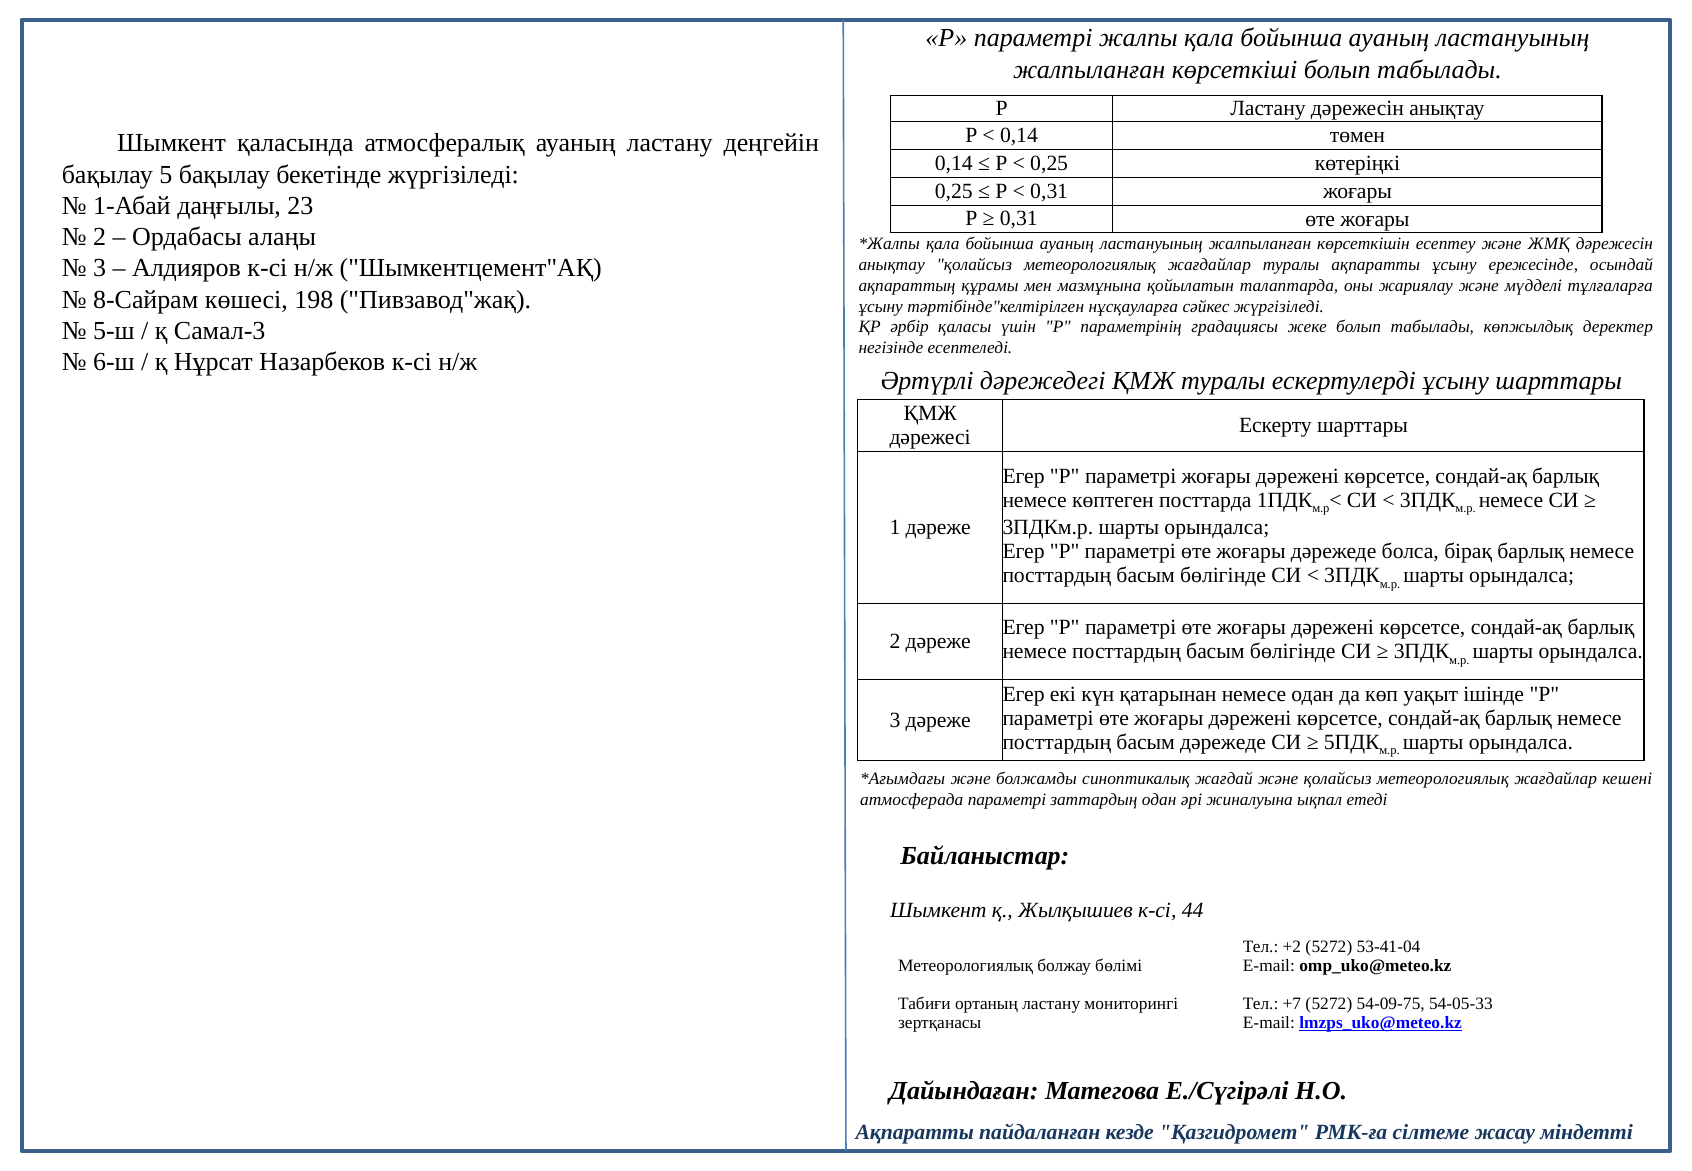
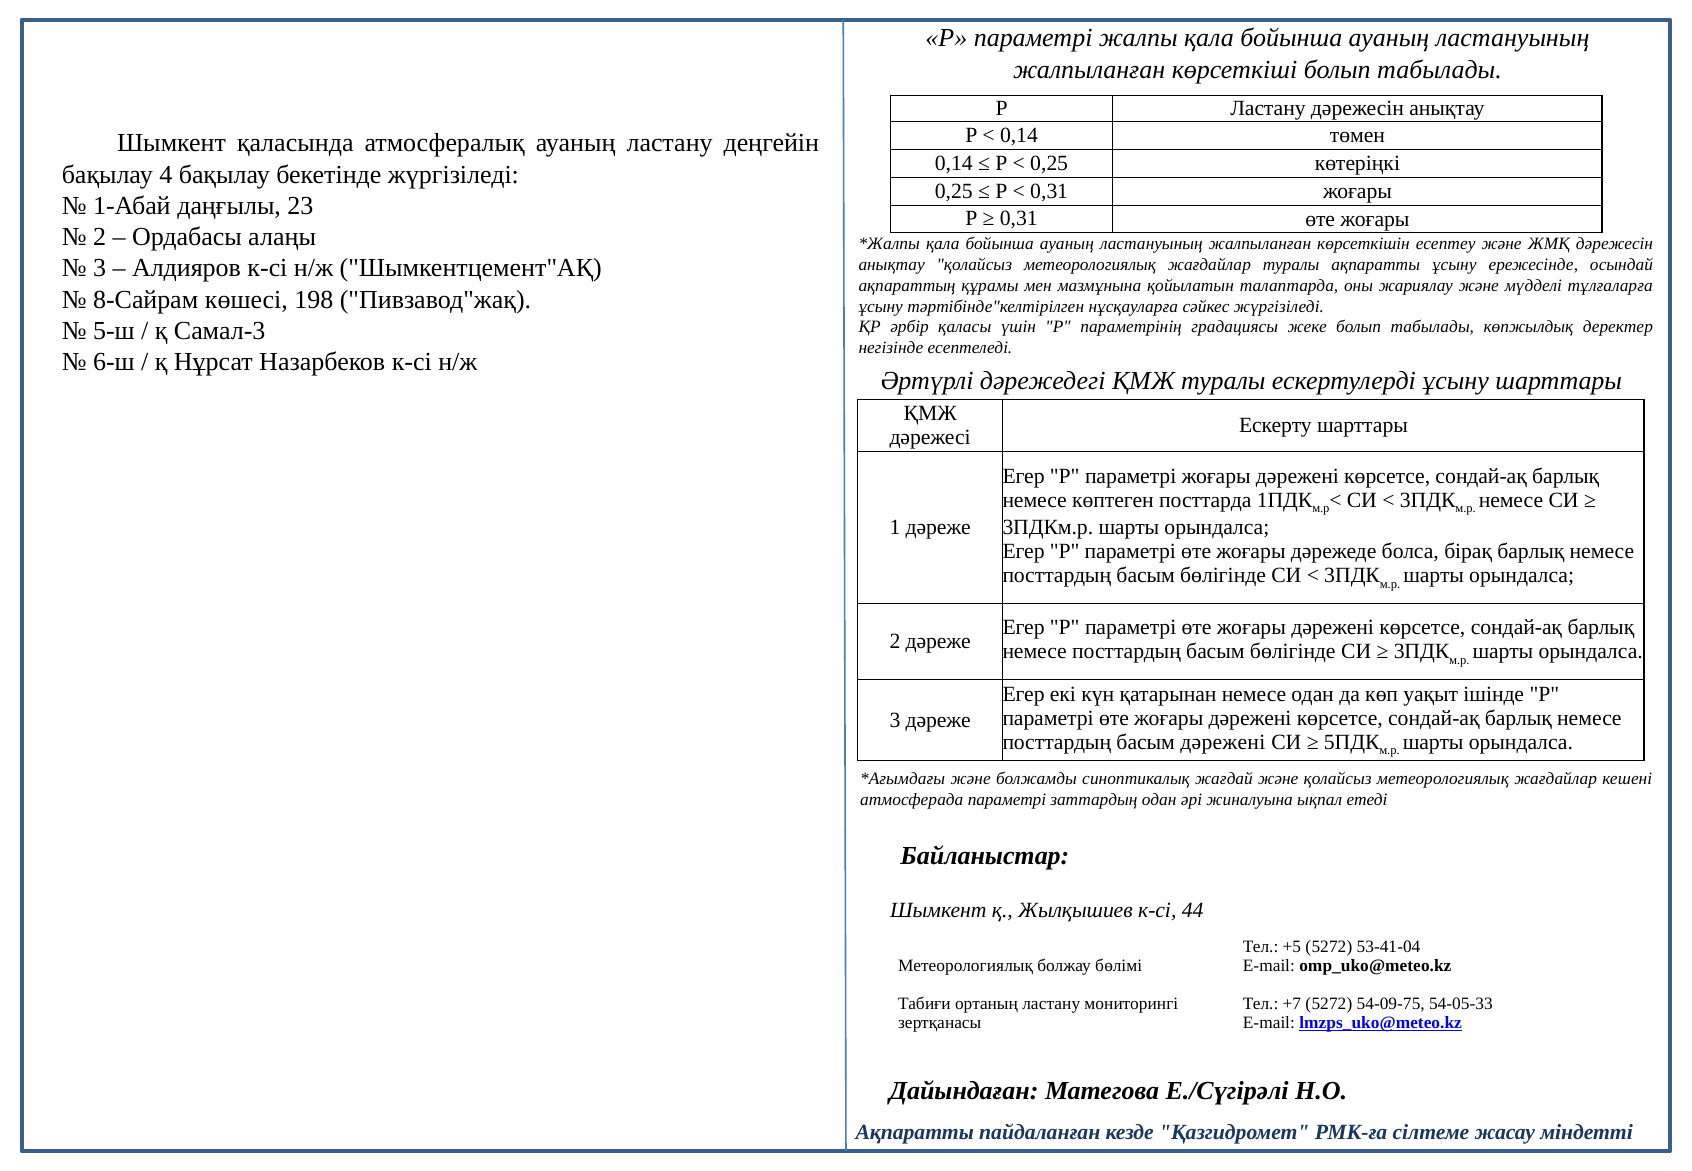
5: 5 -> 4
басым дәрежеде: дәрежеде -> дәрежені
+2: +2 -> +5
